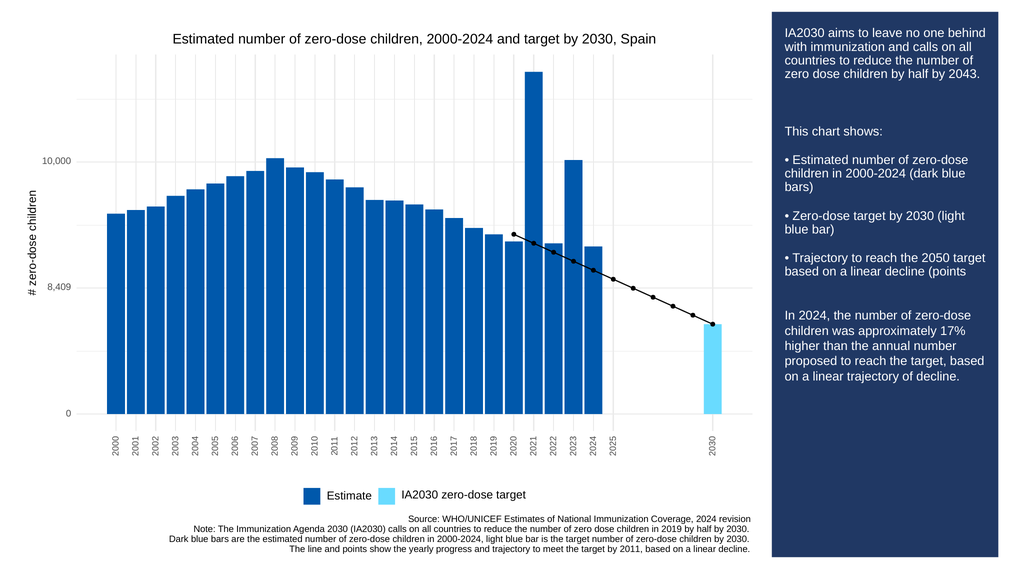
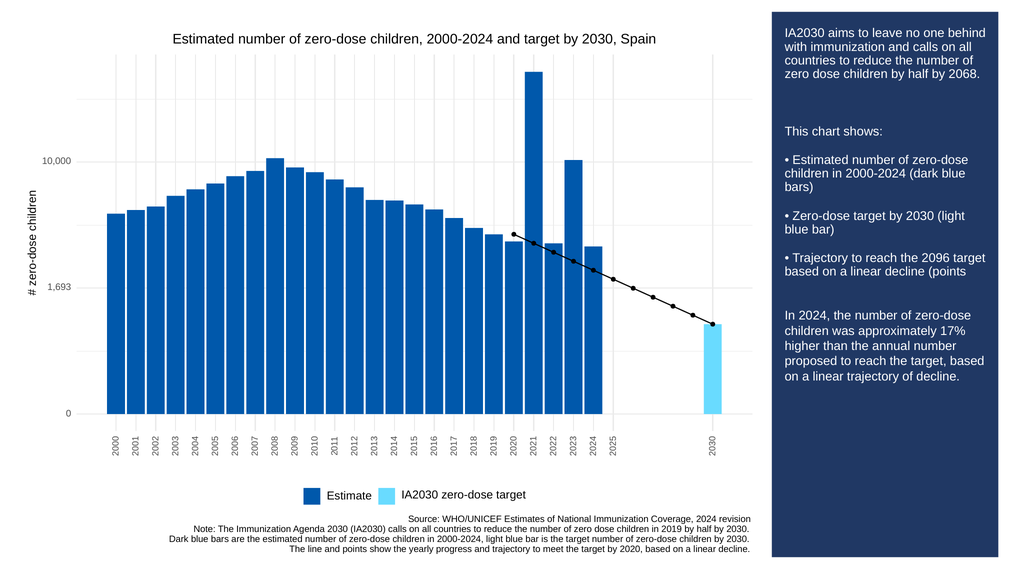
2043: 2043 -> 2068
2050: 2050 -> 2096
8,409: 8,409 -> 1,693
2011: 2011 -> 2020
